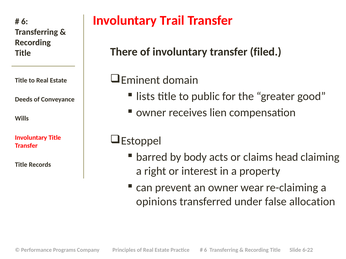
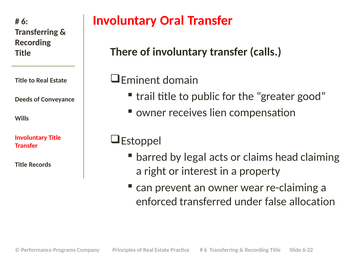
Trail: Trail -> Oral
filed: filed -> calls
lists: lists -> trail
body: body -> legal
opinions: opinions -> enforced
